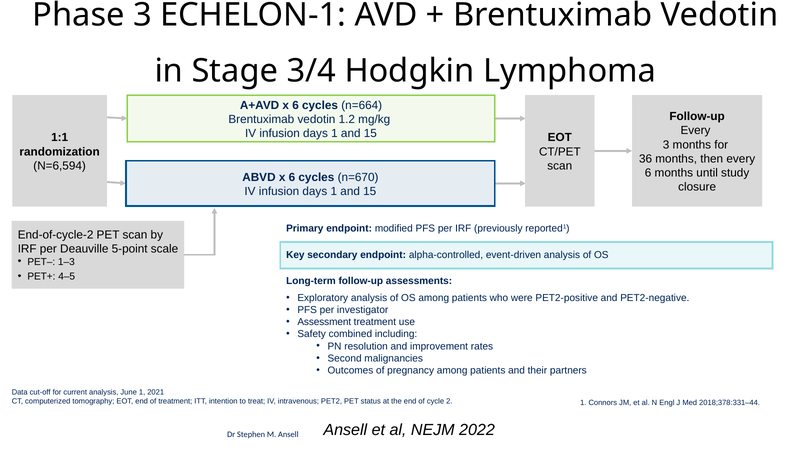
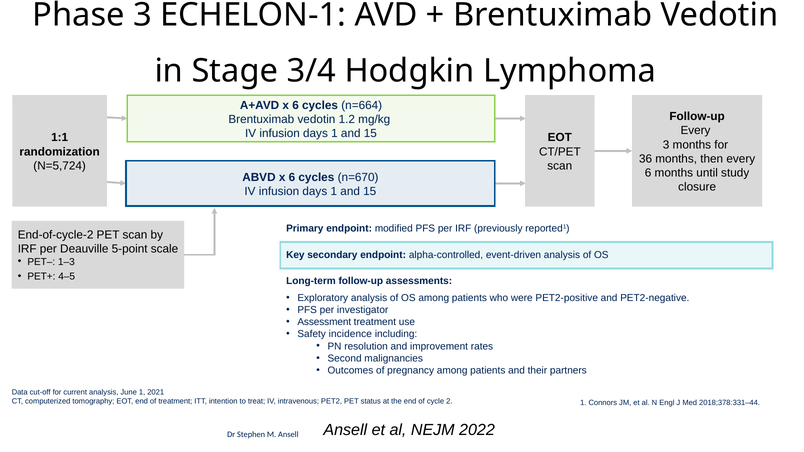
N=6,594: N=6,594 -> N=5,724
combined: combined -> incidence
